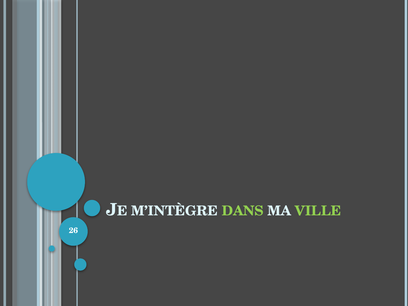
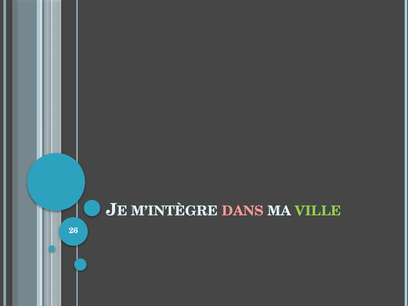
DANS colour: light green -> pink
